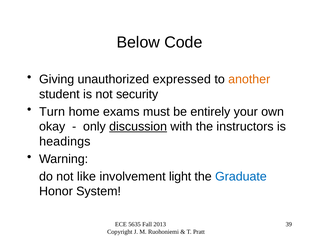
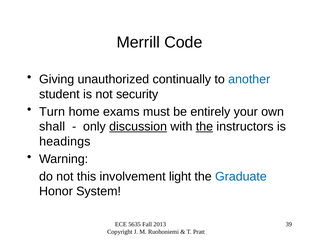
Below: Below -> Merrill
expressed: expressed -> continually
another colour: orange -> blue
okay: okay -> shall
the at (204, 126) underline: none -> present
like: like -> this
